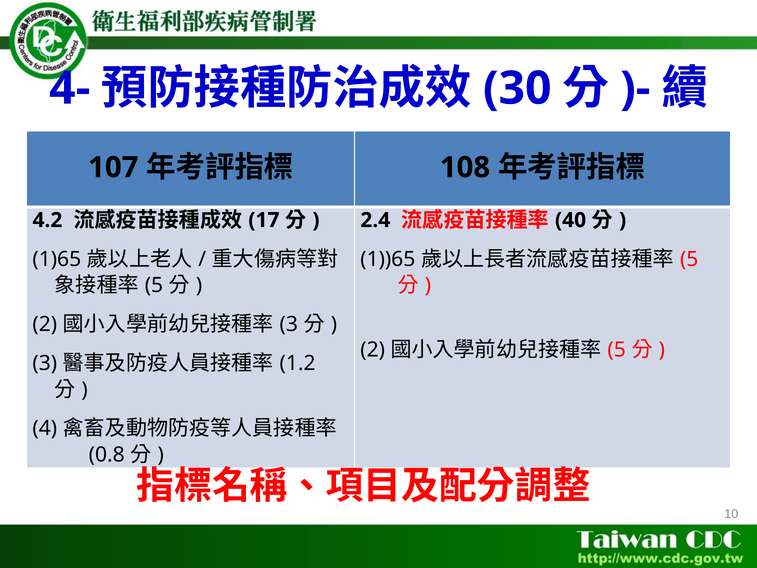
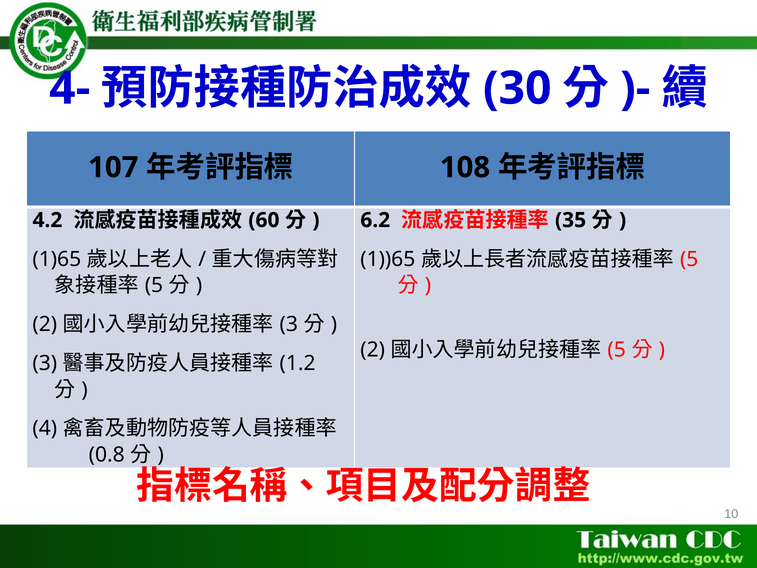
17: 17 -> 60
2.4: 2.4 -> 6.2
40: 40 -> 35
